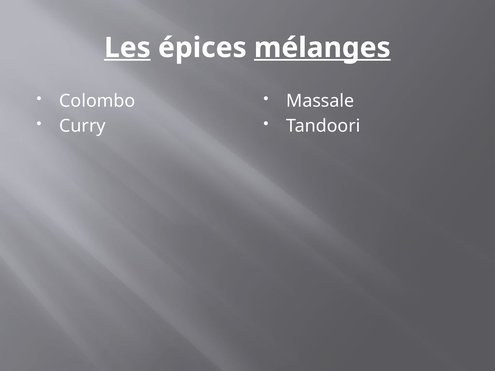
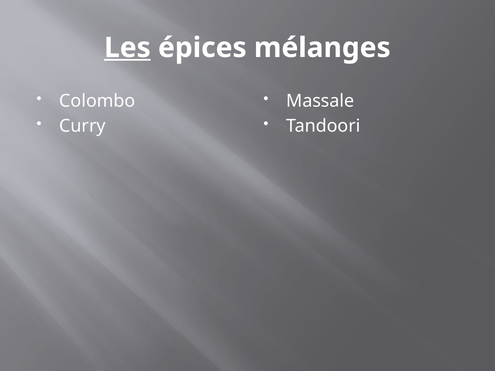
mélanges underline: present -> none
